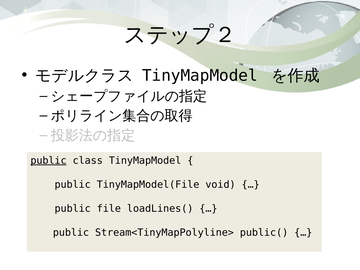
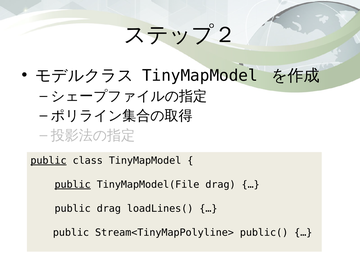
public at (73, 185) underline: none -> present
TinyMapModel(File void: void -> drag
public file: file -> drag
